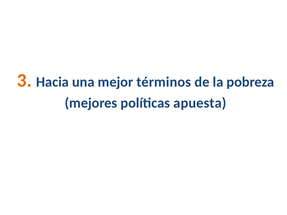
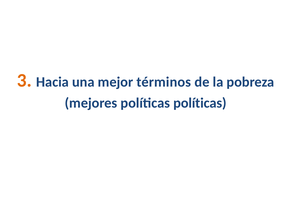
políticas apuesta: apuesta -> políticas
